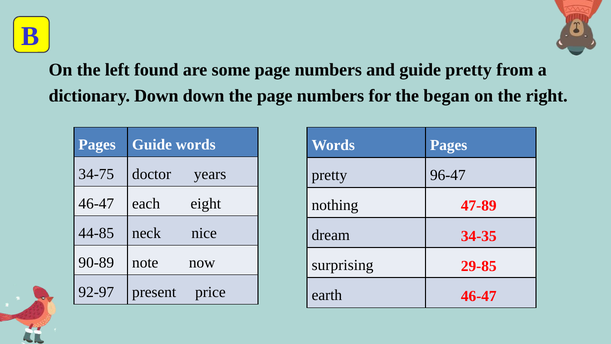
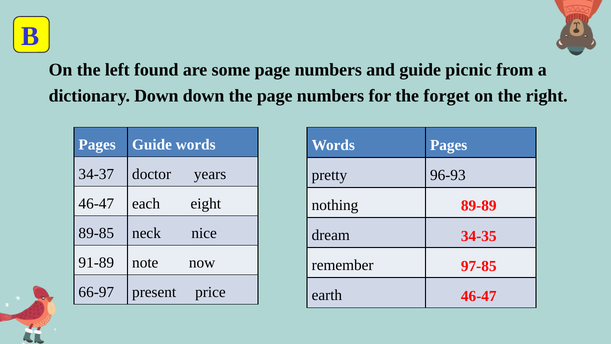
guide pretty: pretty -> picnic
began: began -> forget
34-75: 34-75 -> 34-37
96-47: 96-47 -> 96-93
47-89: 47-89 -> 89-89
44-85: 44-85 -> 89-85
90-89: 90-89 -> 91-89
surprising: surprising -> remember
29-85: 29-85 -> 97-85
92-97: 92-97 -> 66-97
